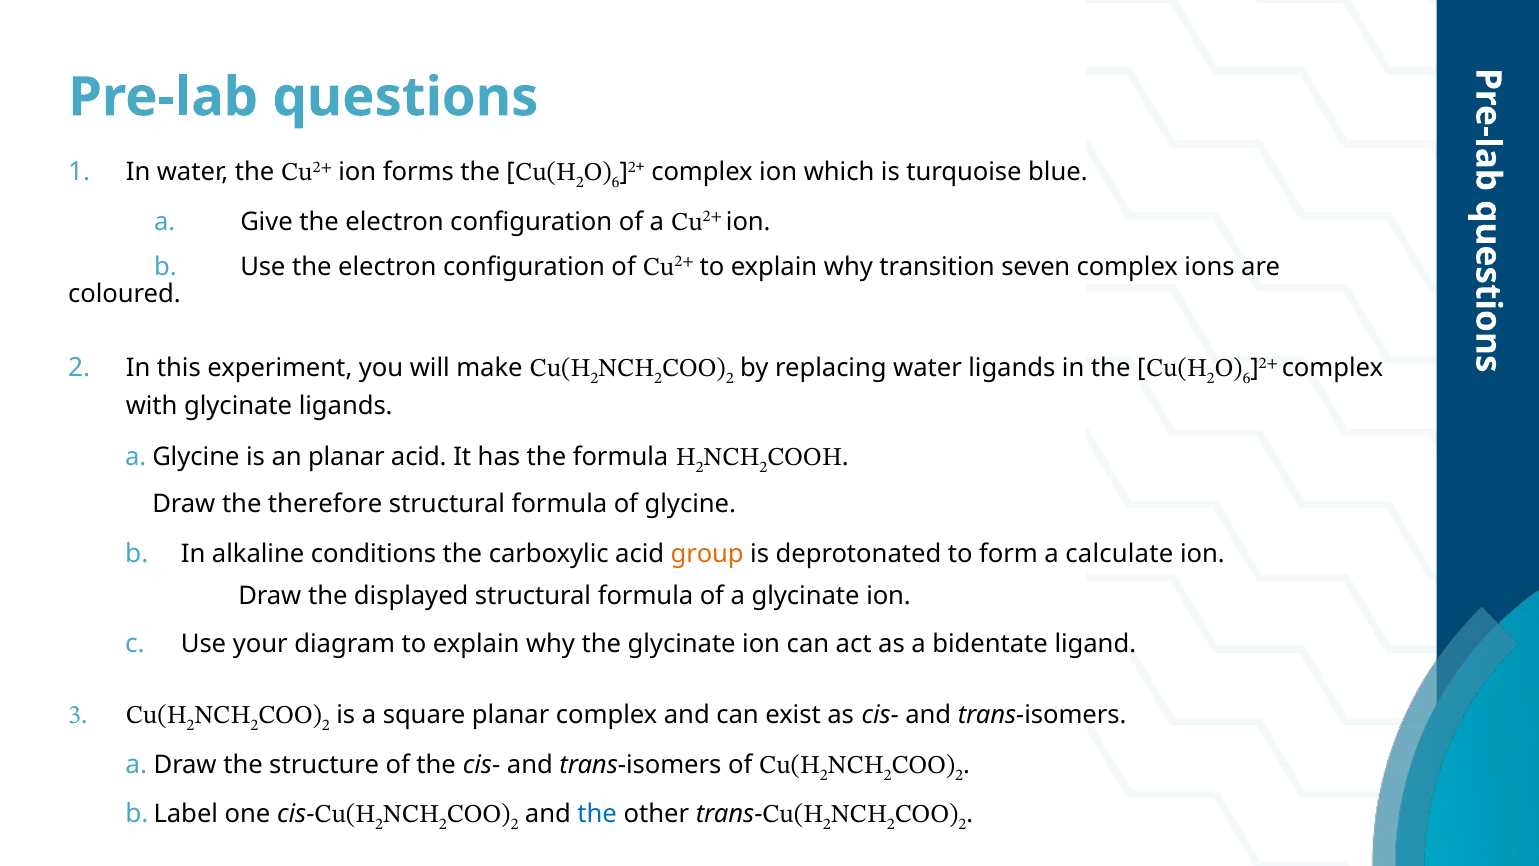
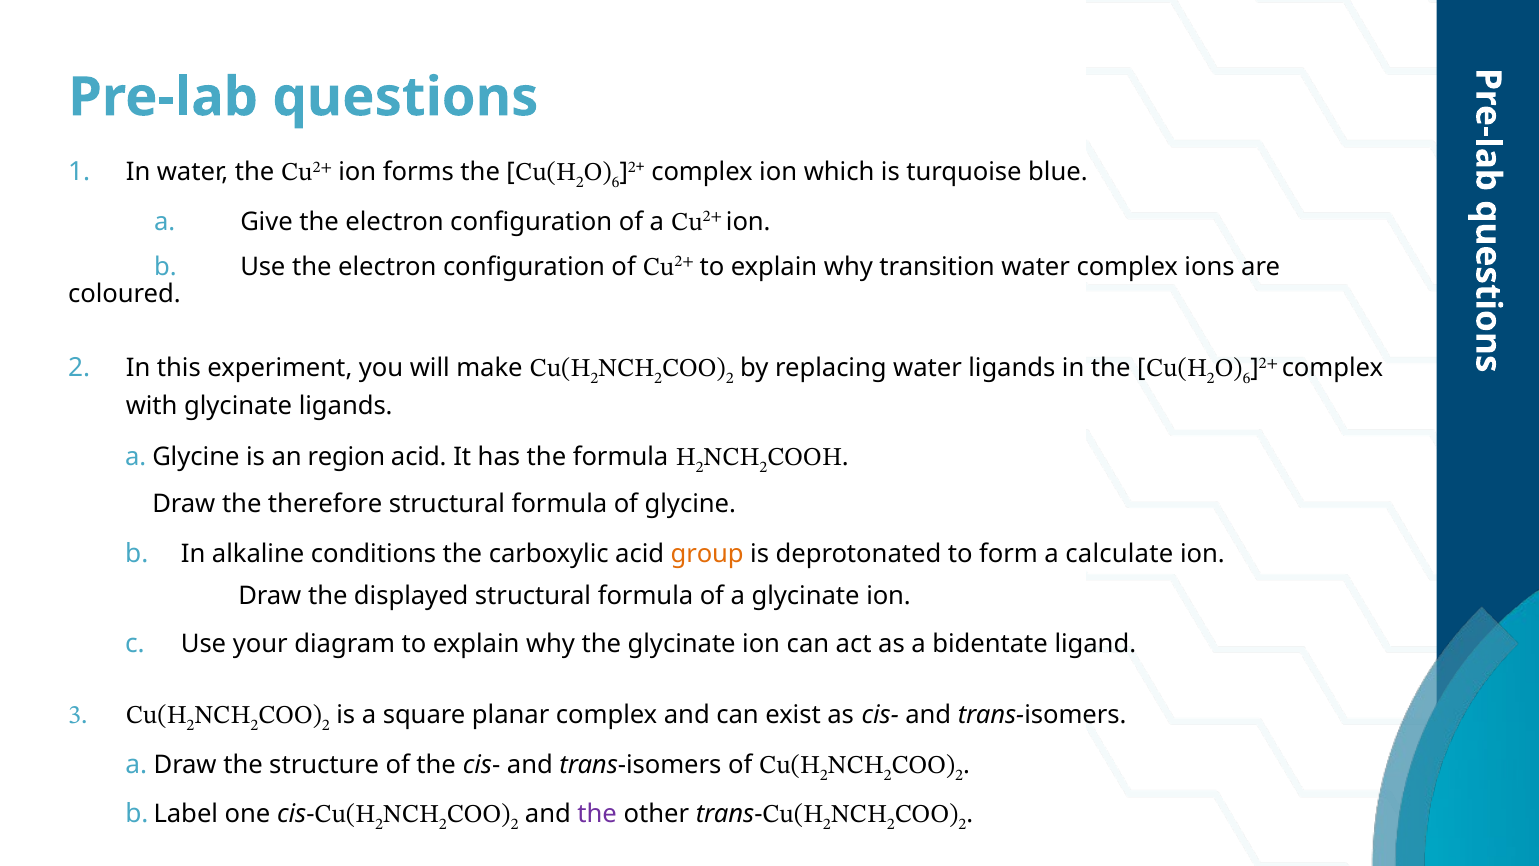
transition seven: seven -> water
an planar: planar -> region
the at (597, 814) colour: blue -> purple
